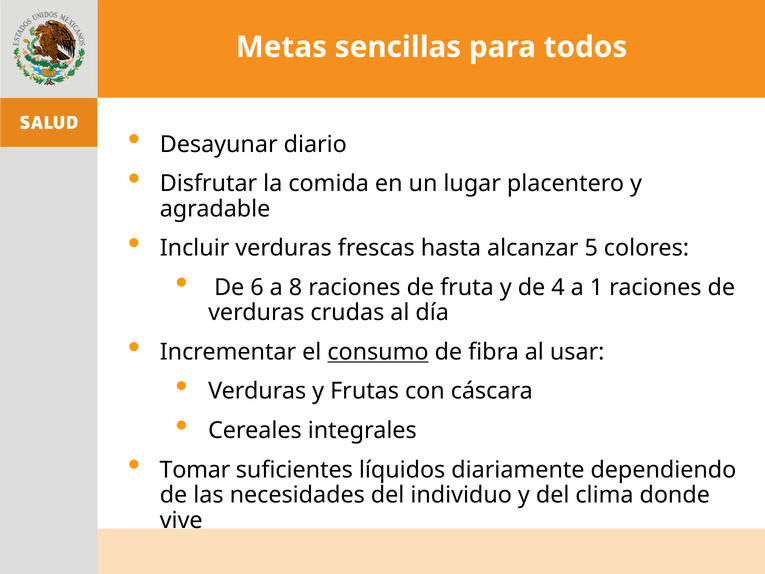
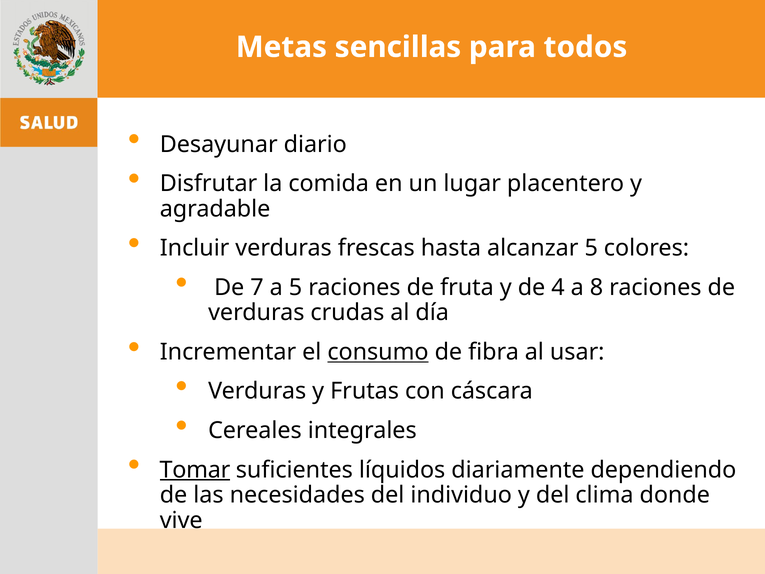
6: 6 -> 7
a 8: 8 -> 5
1: 1 -> 8
Tomar underline: none -> present
